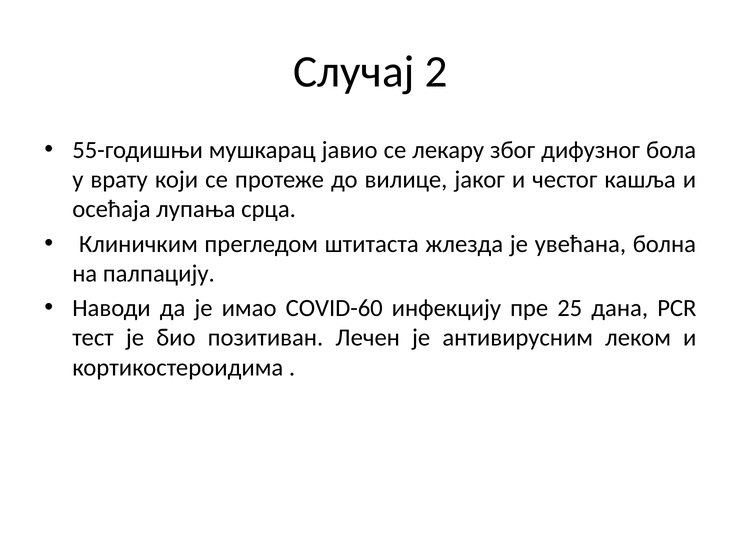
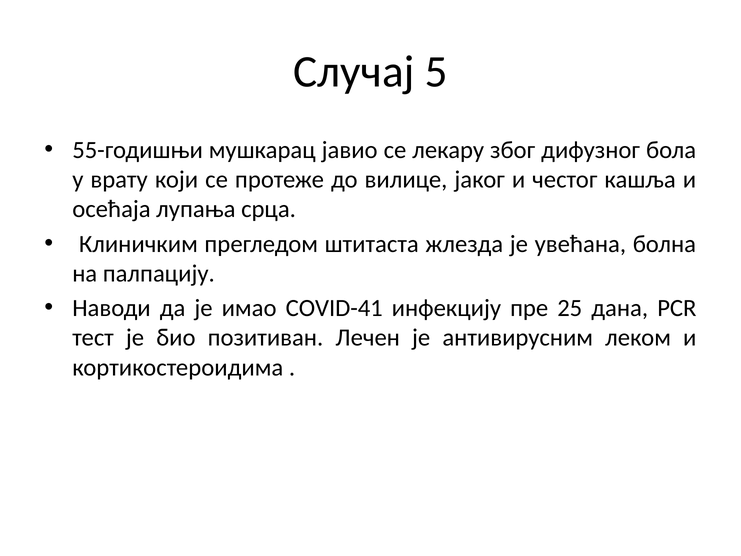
2: 2 -> 5
COVID-60: COVID-60 -> COVID-41
